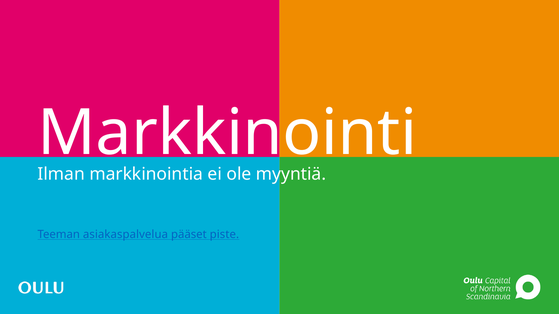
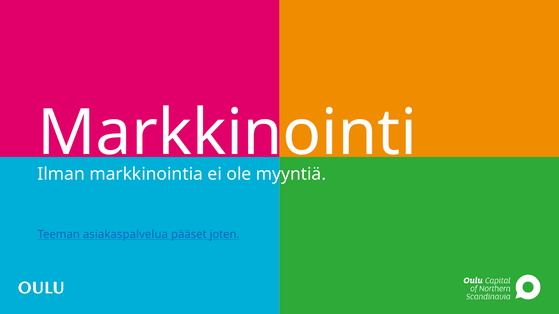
piste: piste -> joten
